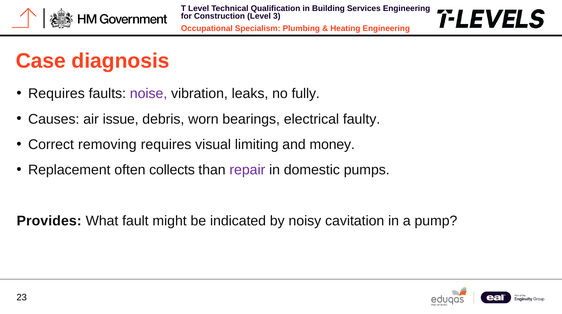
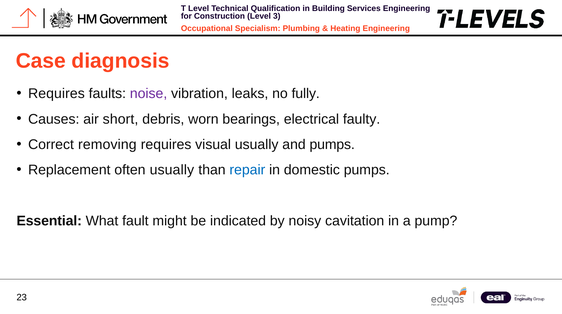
issue: issue -> short
visual limiting: limiting -> usually
and money: money -> pumps
often collects: collects -> usually
repair colour: purple -> blue
Provides: Provides -> Essential
